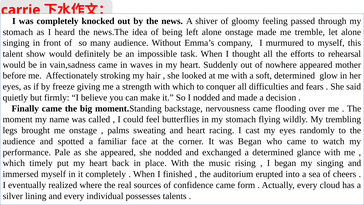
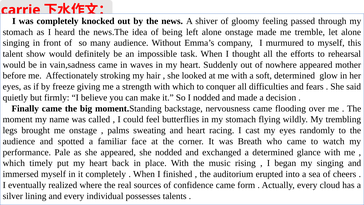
was Began: Began -> Breath
